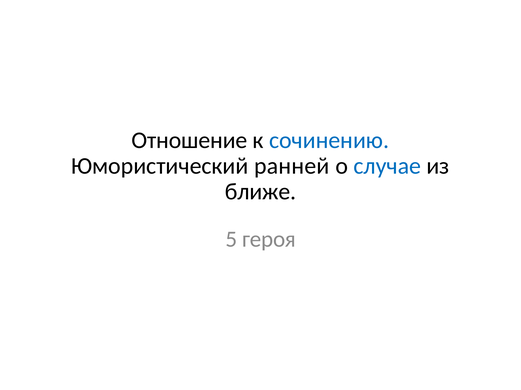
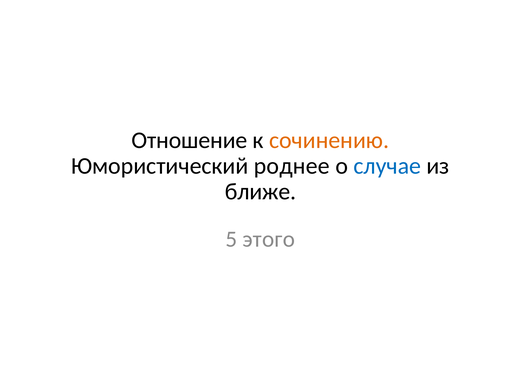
сочинению colour: blue -> orange
ранней: ранней -> роднее
героя: героя -> этого
